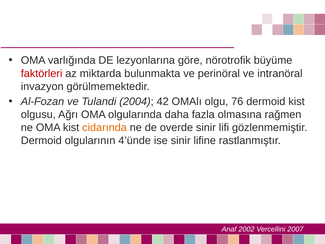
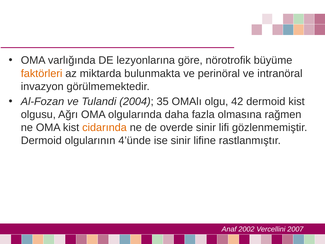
faktörleri colour: red -> orange
42: 42 -> 35
76: 76 -> 42
